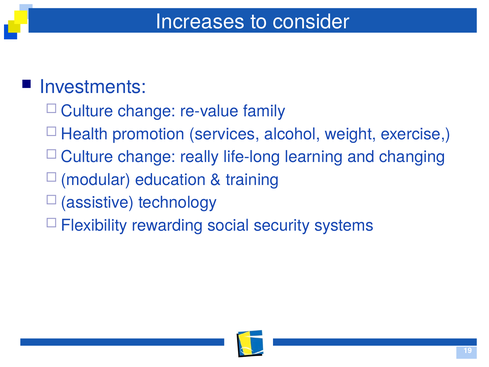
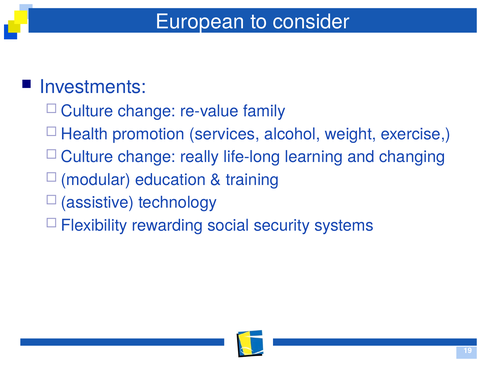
Increases: Increases -> European
